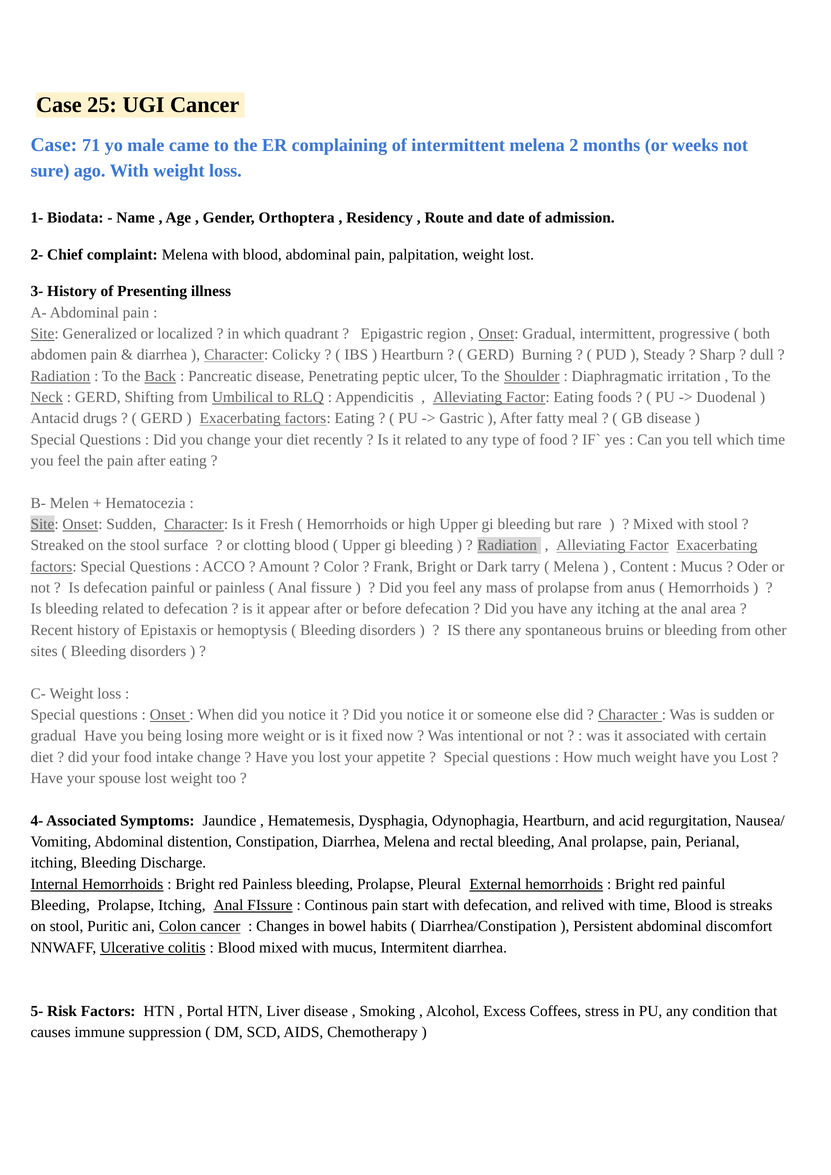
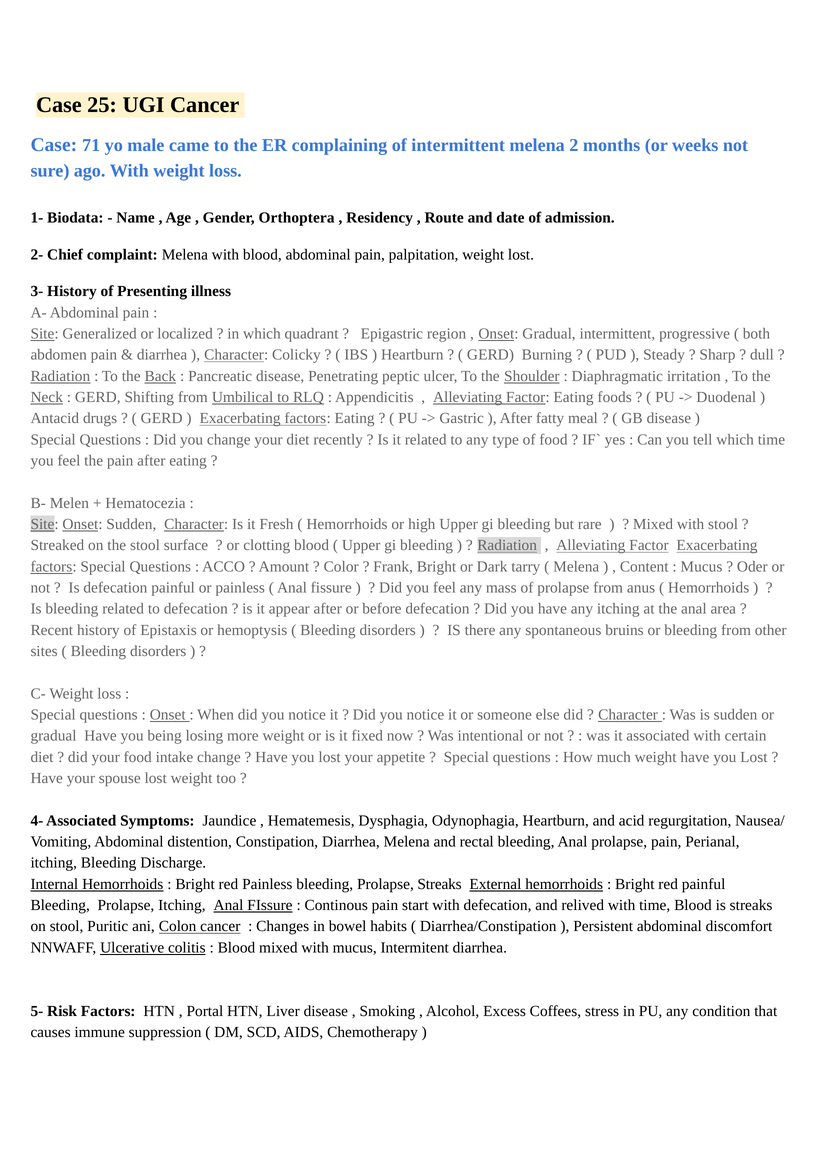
Prolapse Pleural: Pleural -> Streaks
